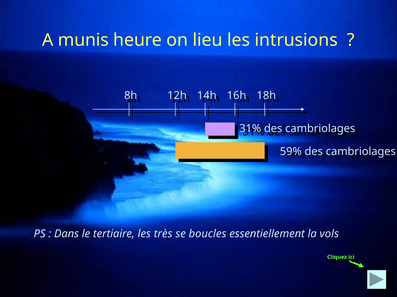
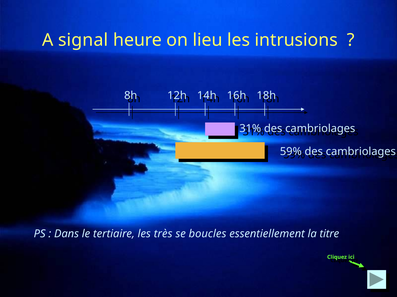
munis: munis -> signal
vols: vols -> titre
